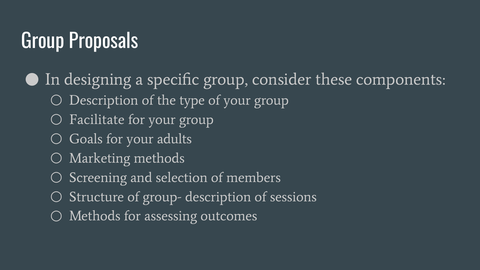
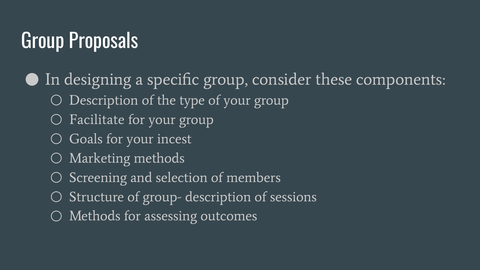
adults: adults -> incest
